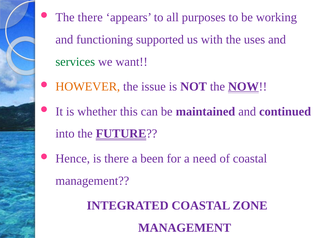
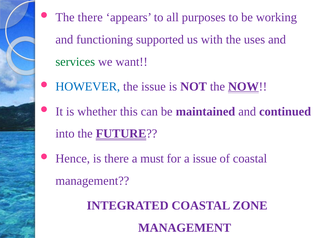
HOWEVER colour: orange -> blue
been: been -> must
a need: need -> issue
